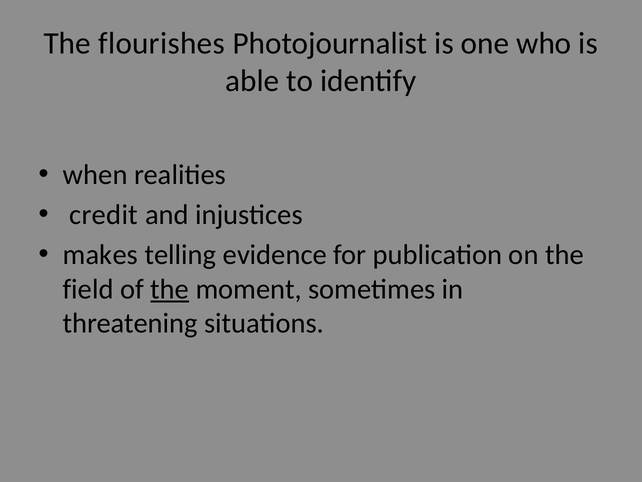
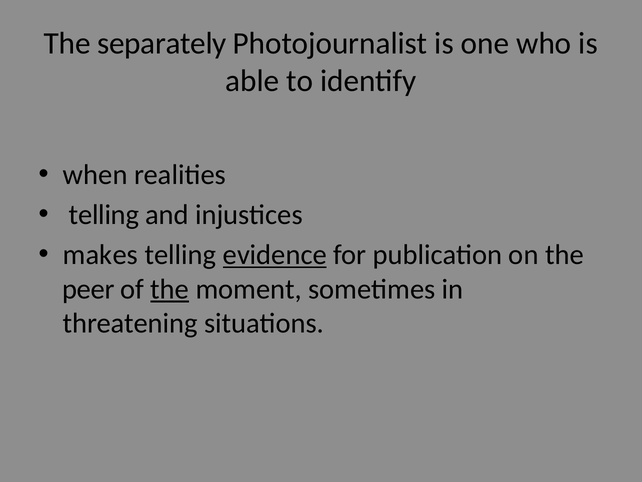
flourishes: flourishes -> separately
credit at (104, 215): credit -> telling
evidence underline: none -> present
field: field -> peer
